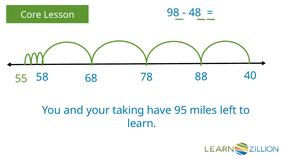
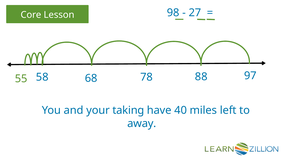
48: 48 -> 27
40: 40 -> 97
95: 95 -> 40
learn: learn -> away
